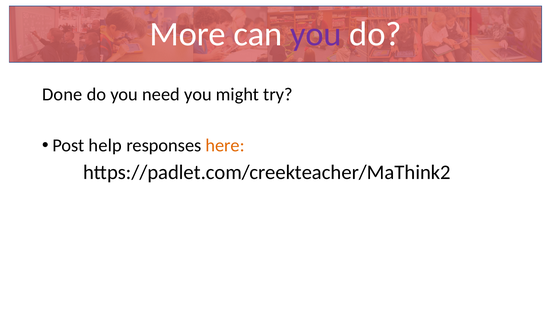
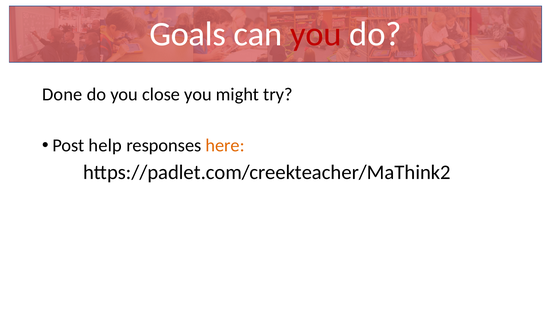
More: More -> Goals
you at (316, 34) colour: purple -> red
need: need -> close
